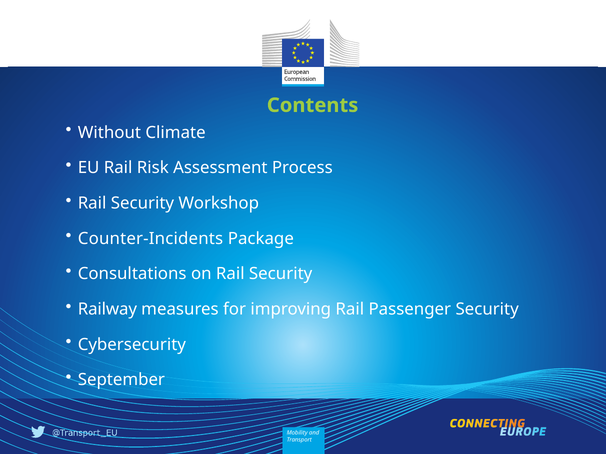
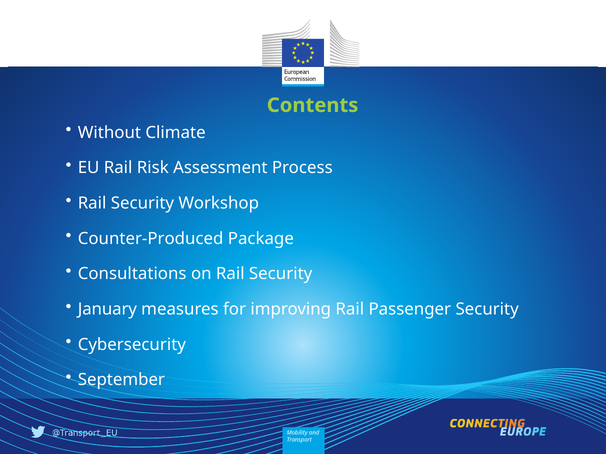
Counter-Incidents: Counter-Incidents -> Counter-Produced
Railway: Railway -> January
